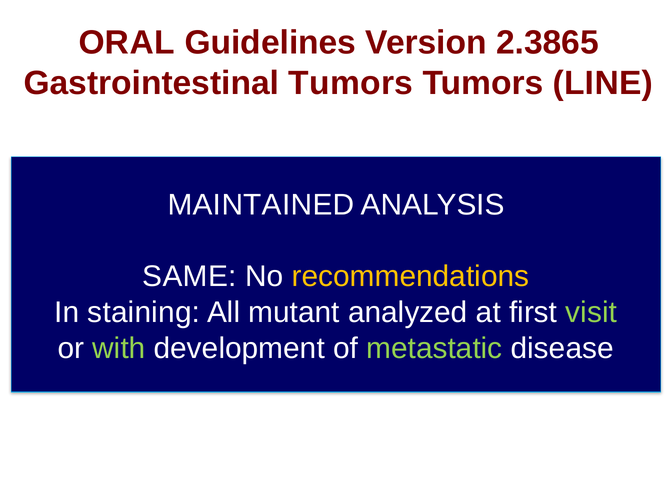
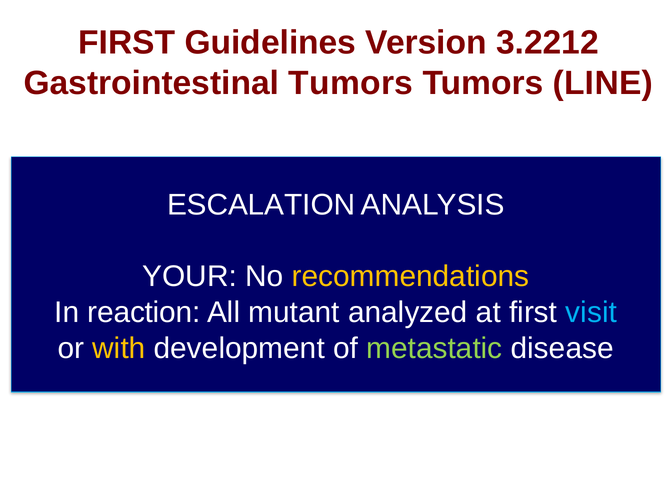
ORAL at (127, 43): ORAL -> FIRST
2.3865: 2.3865 -> 3.2212
MAINTAINED: MAINTAINED -> ESCALATION
SAME: SAME -> YOUR
staining: staining -> reaction
visit colour: light green -> light blue
with colour: light green -> yellow
